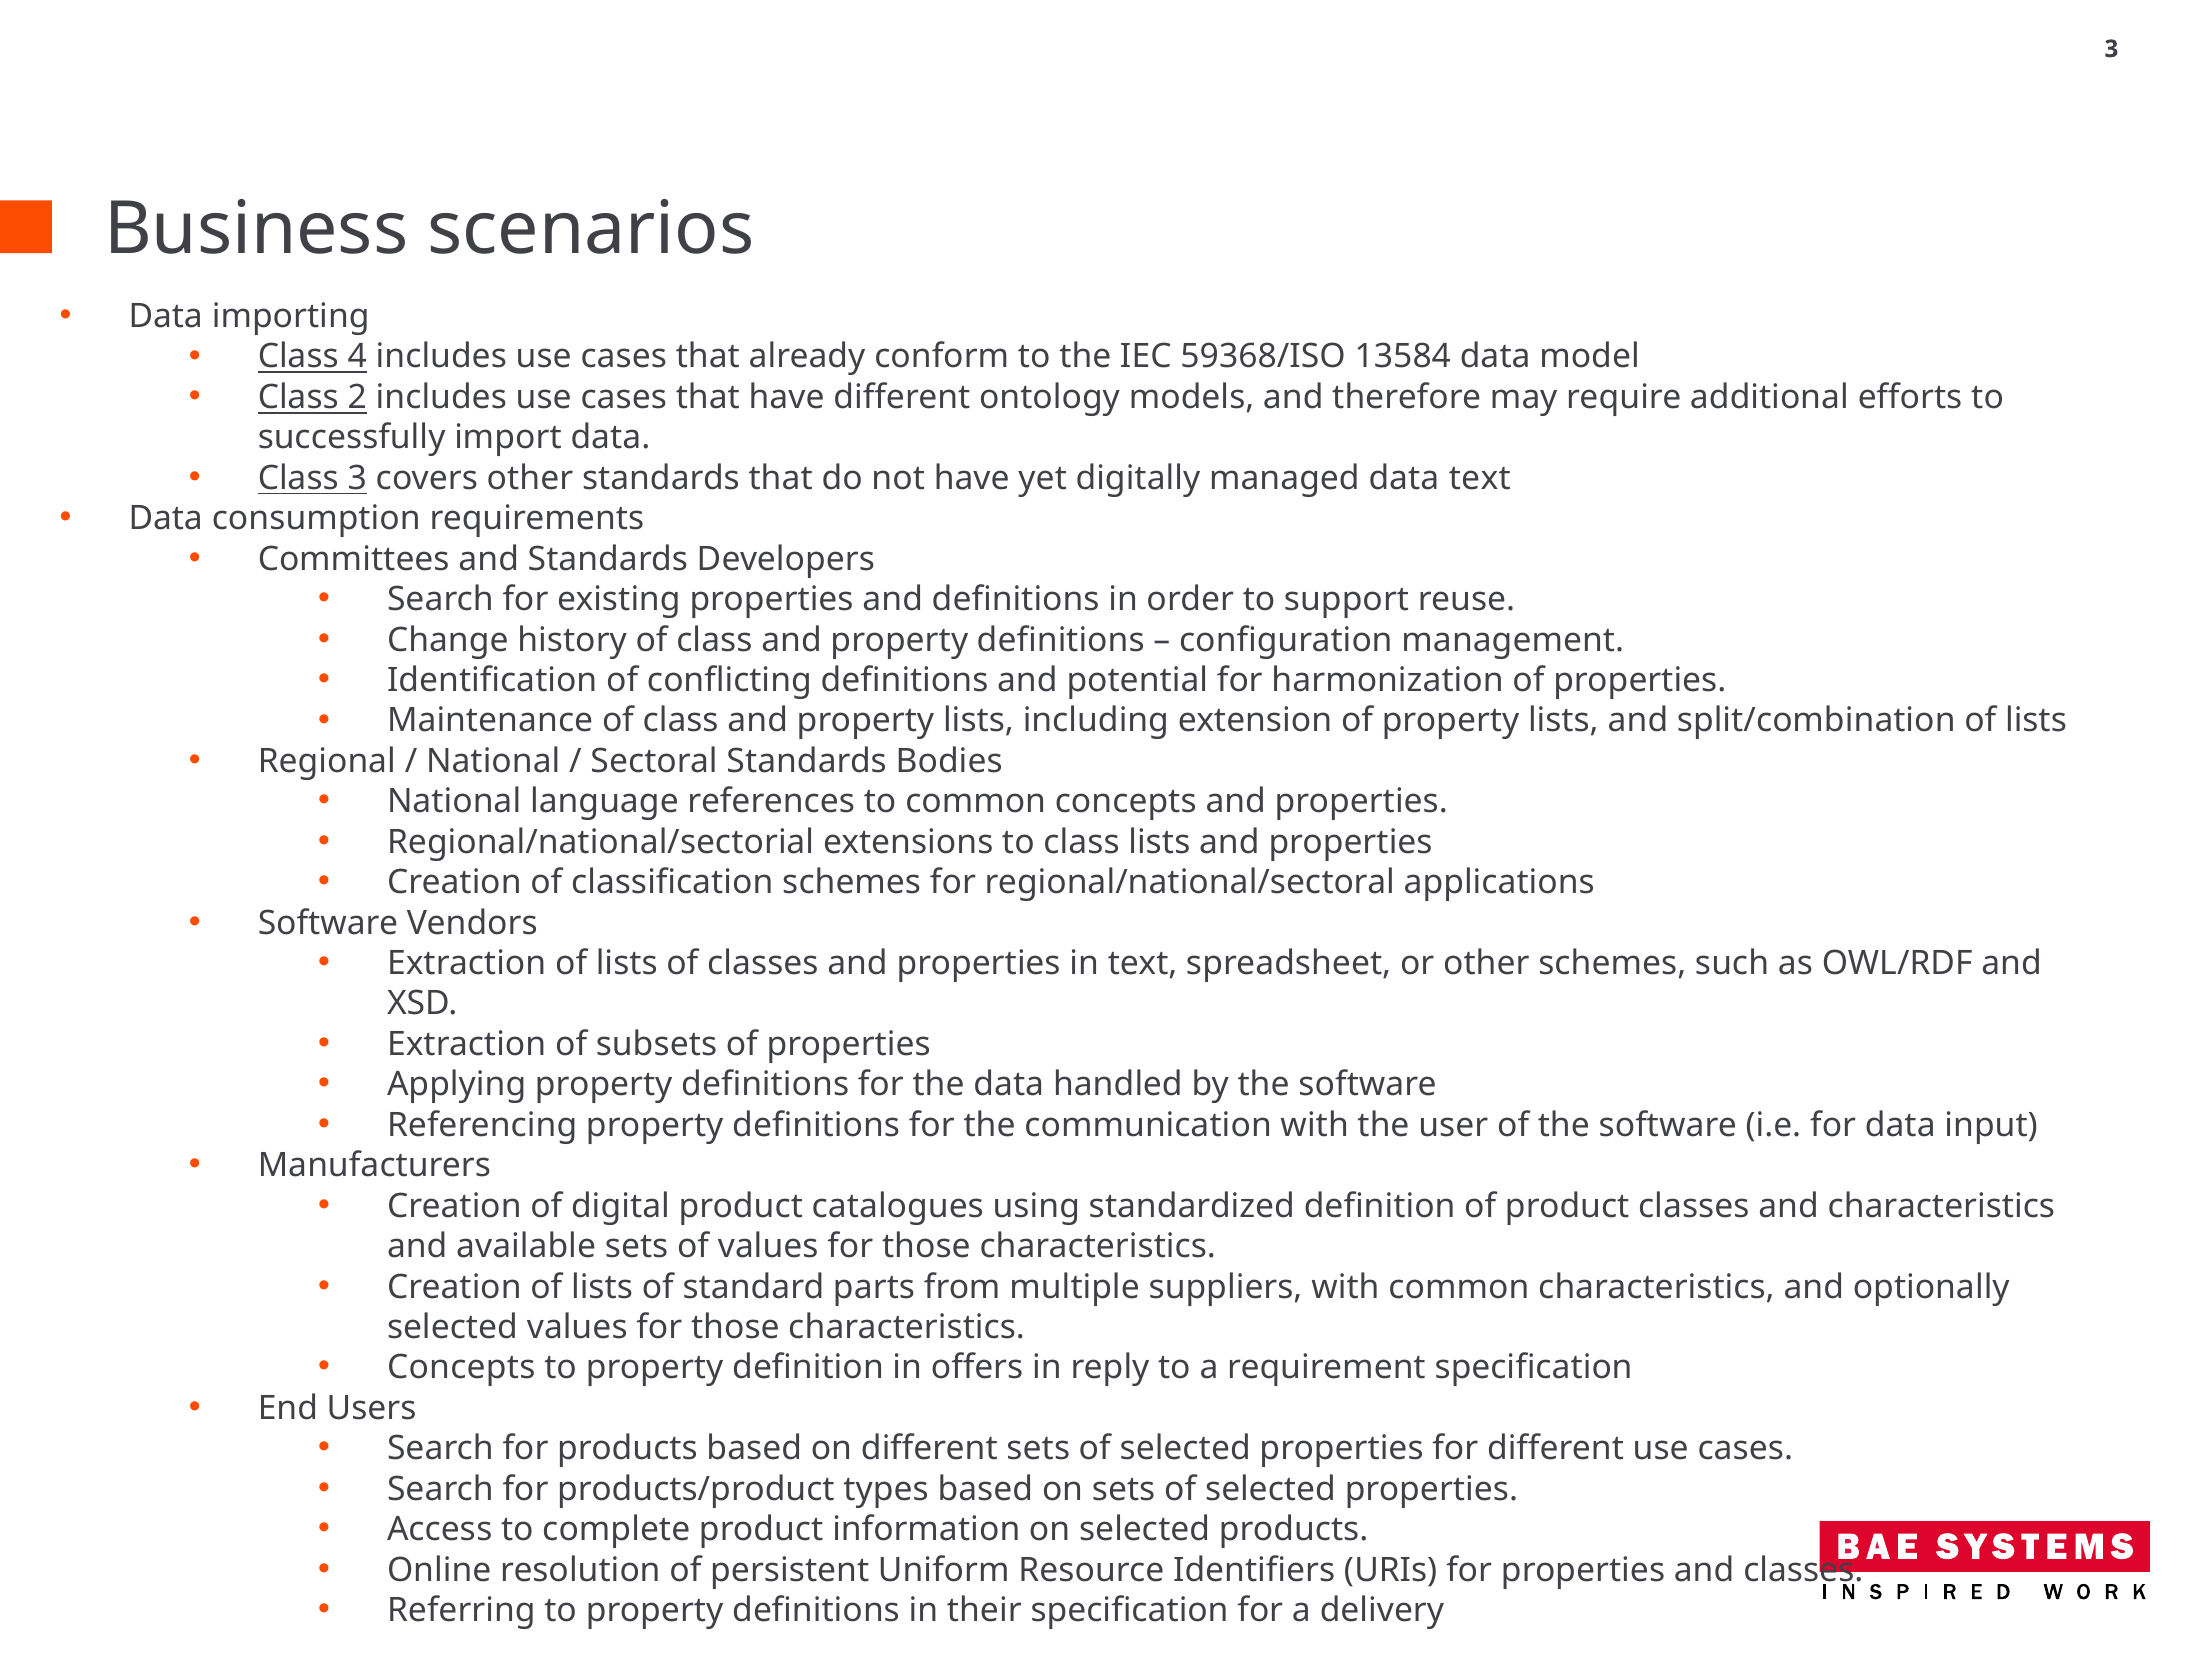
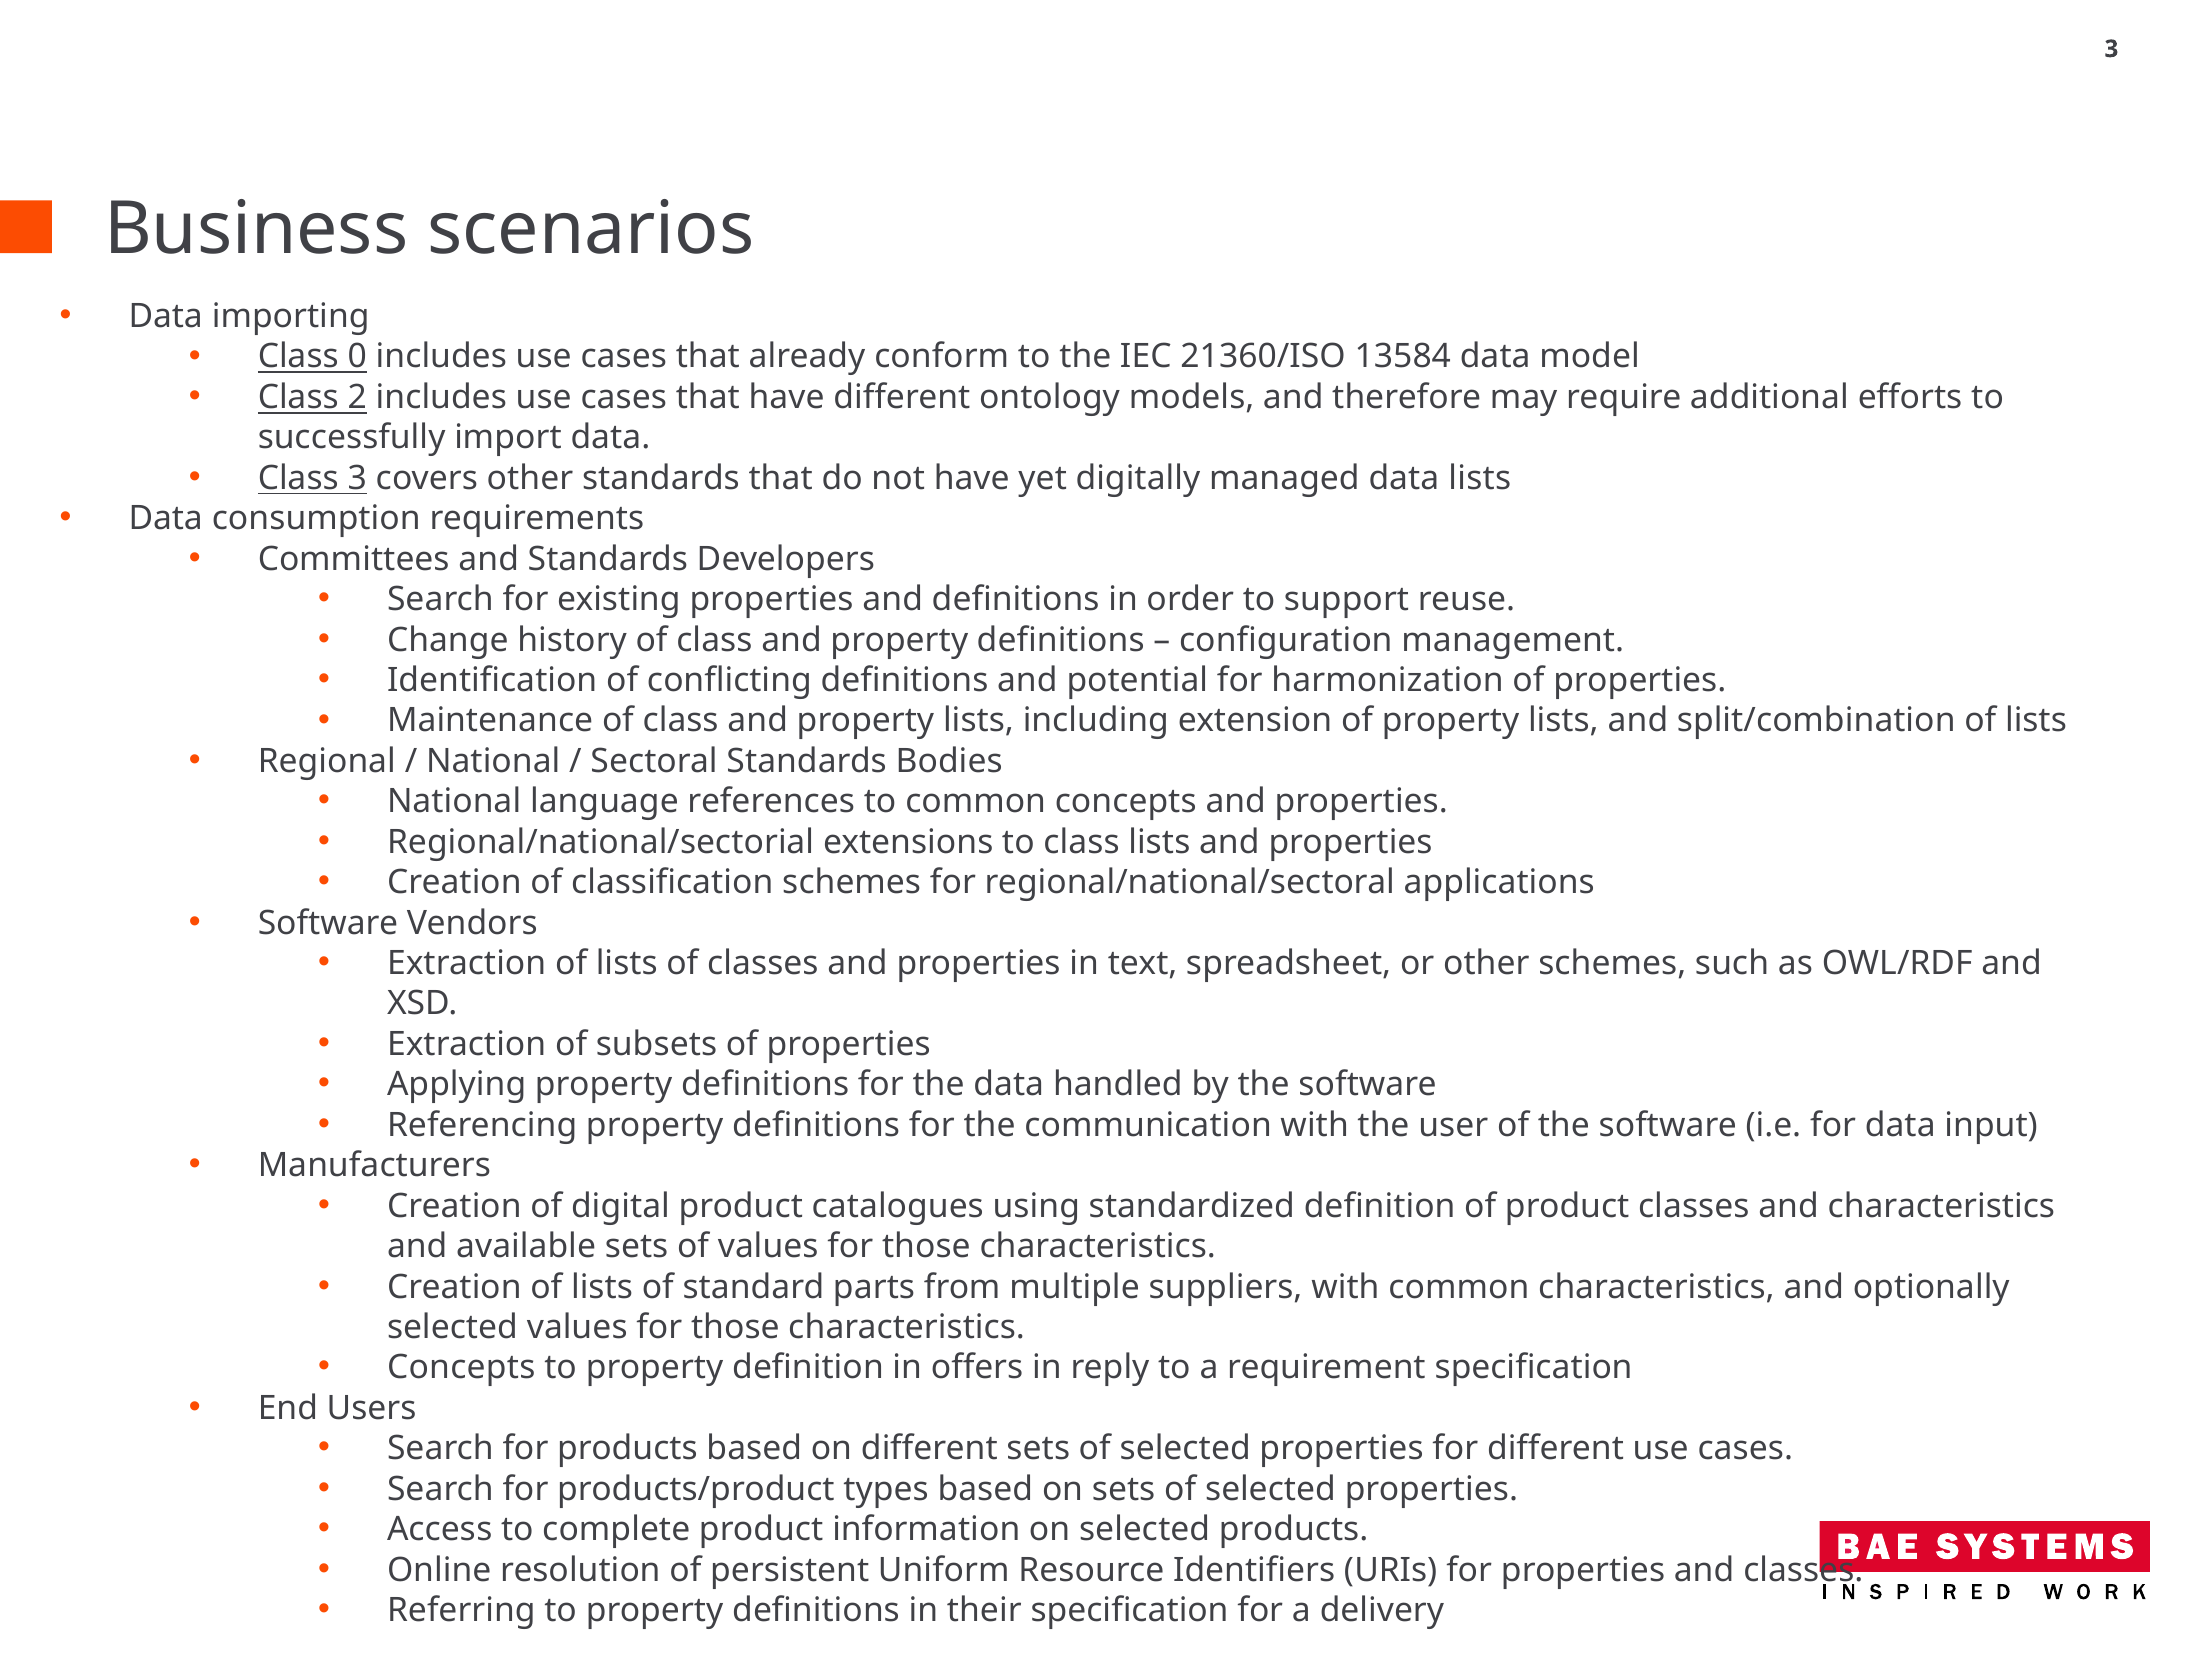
4: 4 -> 0
59368/ISO: 59368/ISO -> 21360/ISO
data text: text -> lists
